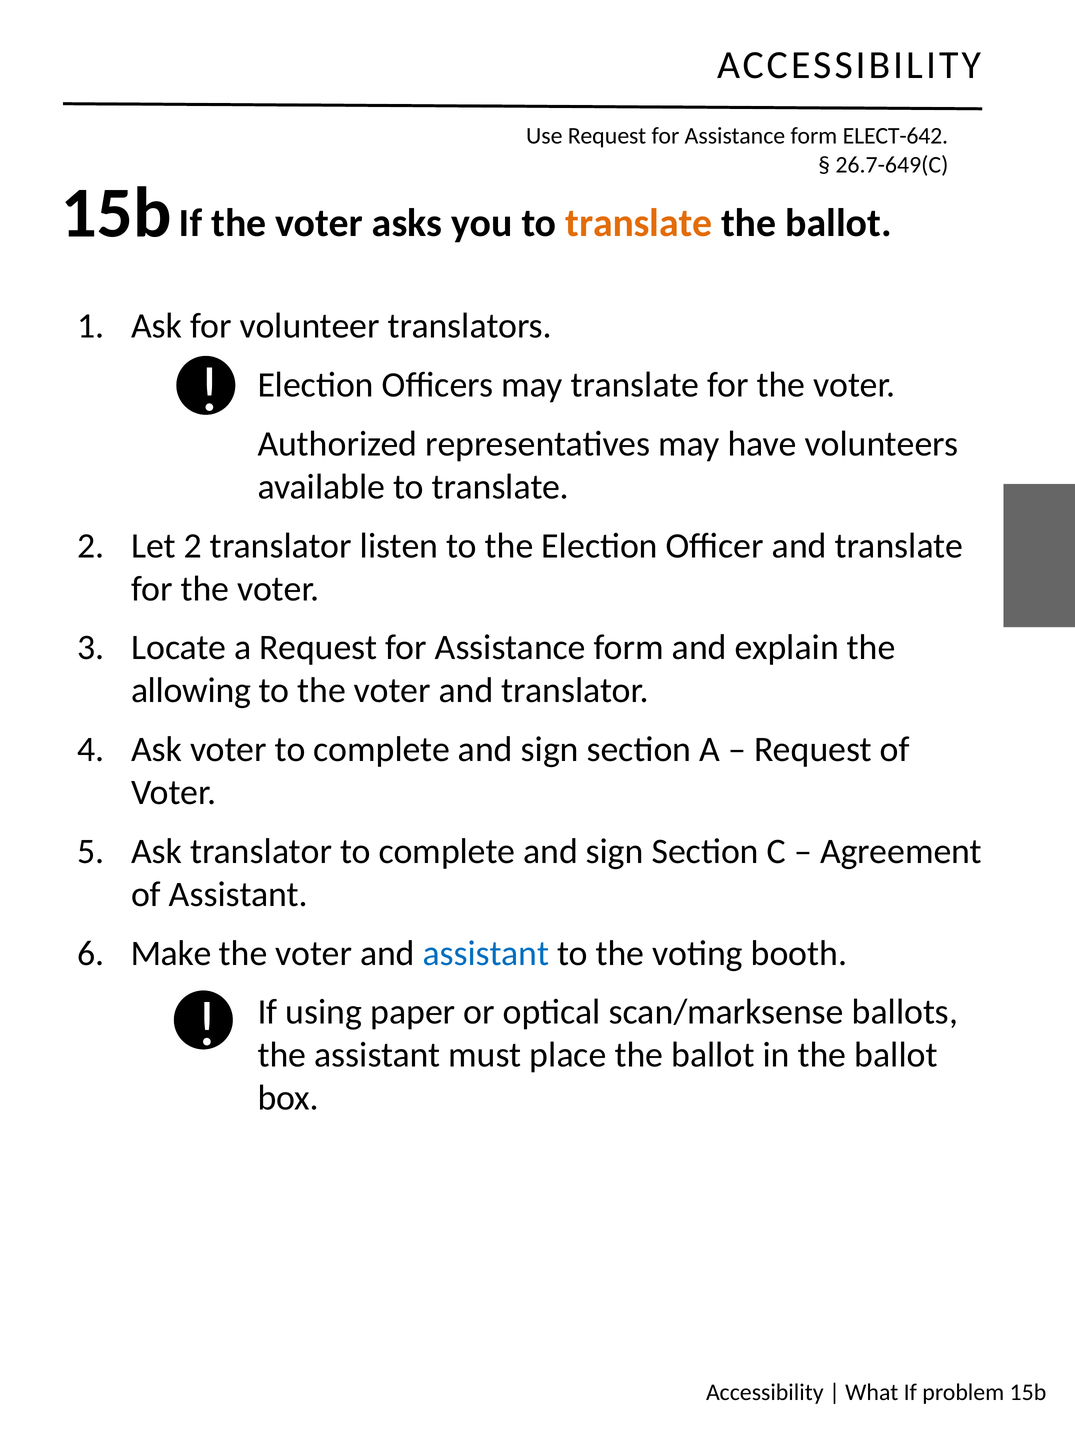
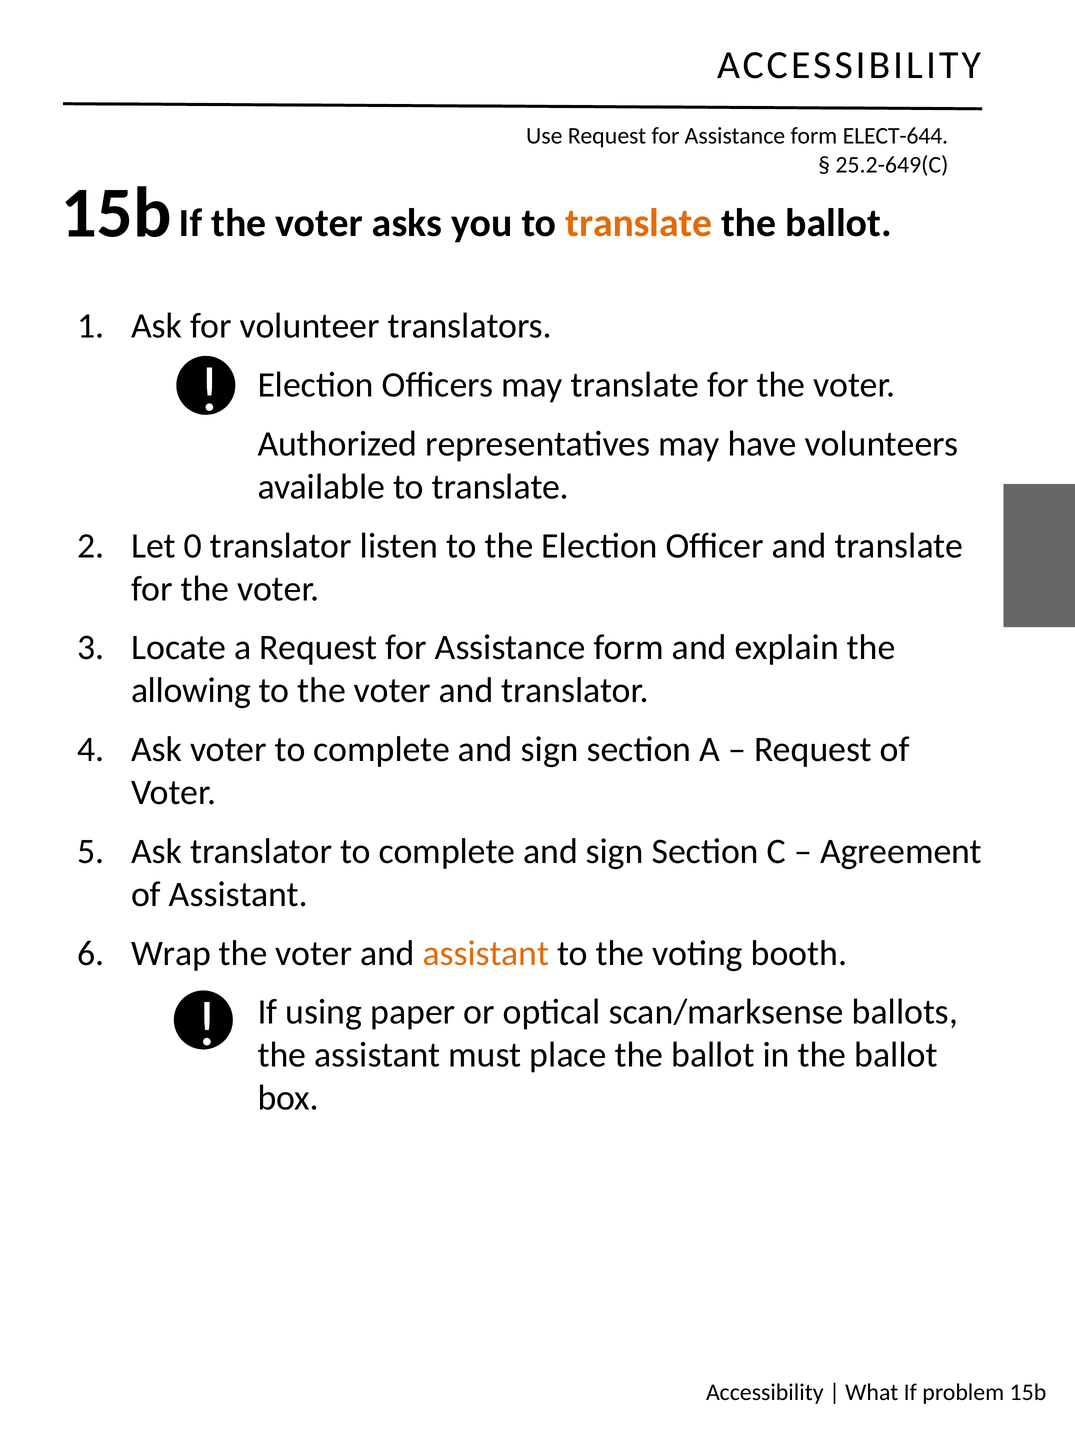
ELECT-642: ELECT-642 -> ELECT-644
26.7-649(C: 26.7-649(C -> 25.2-649(C
Let 2: 2 -> 0
Make: Make -> Wrap
assistant at (486, 953) colour: blue -> orange
